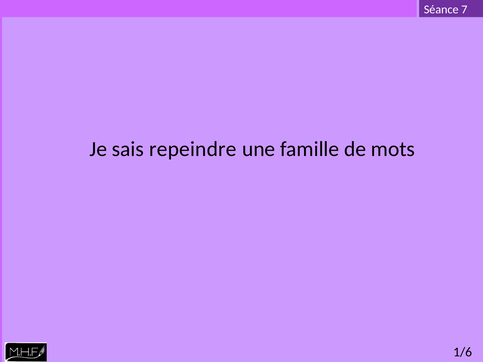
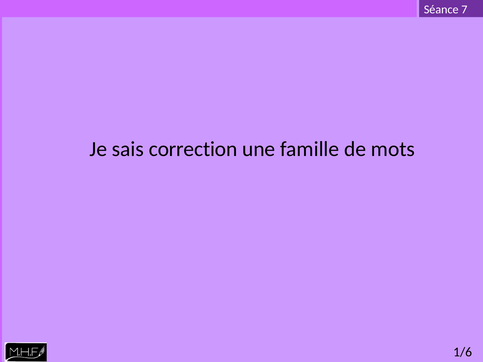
repeindre: repeindre -> correction
